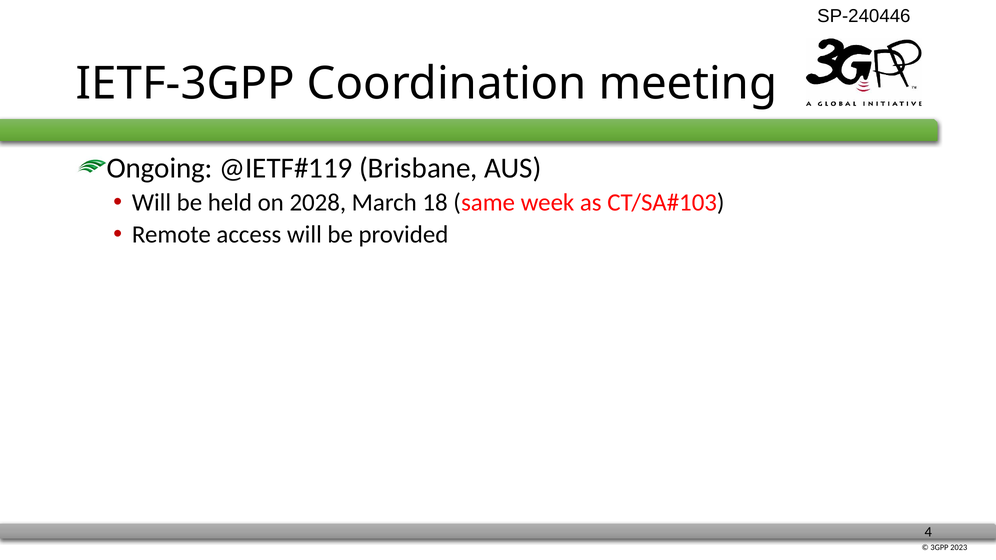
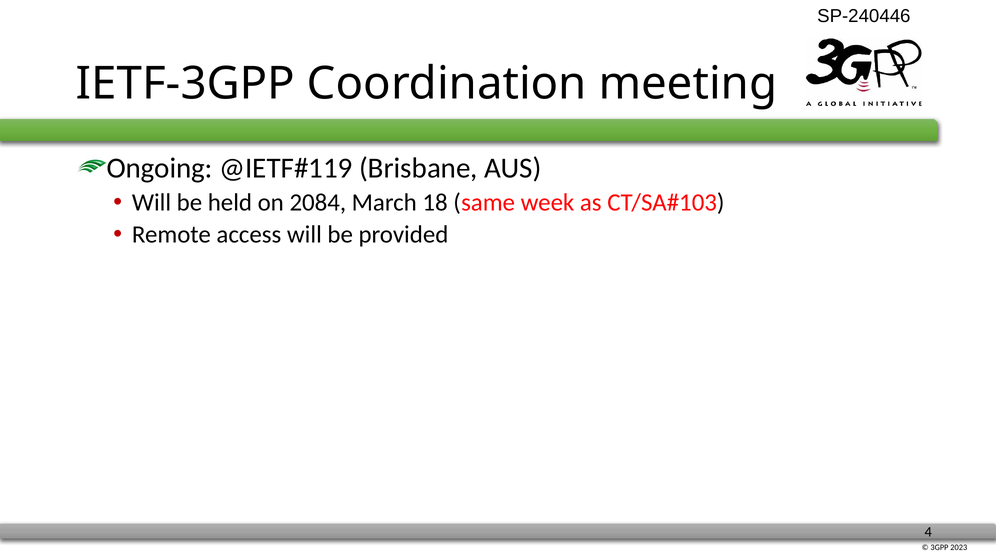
2028: 2028 -> 2084
